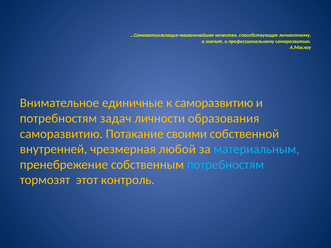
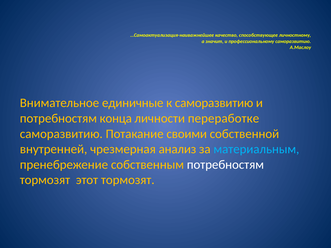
задач: задач -> конца
образования: образования -> переработке
любой: любой -> анализ
потребностям at (225, 165) colour: light blue -> white
этот контроль: контроль -> тормозят
